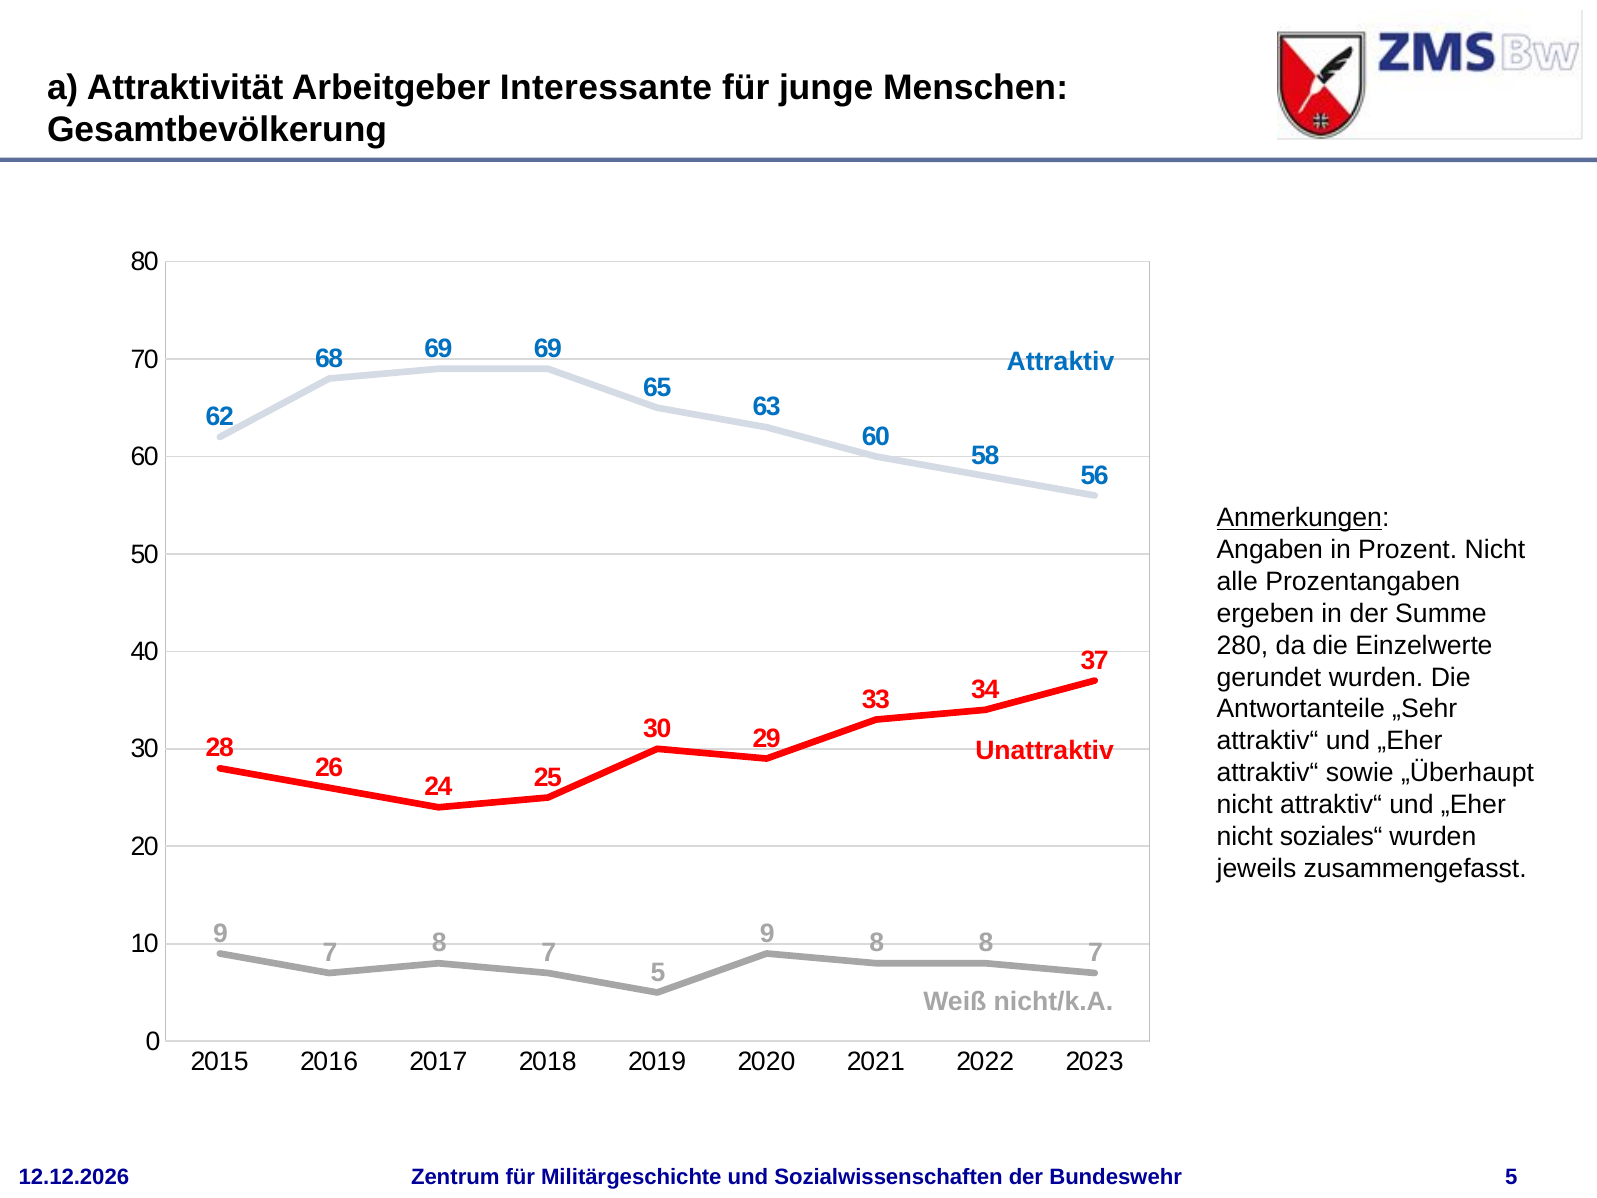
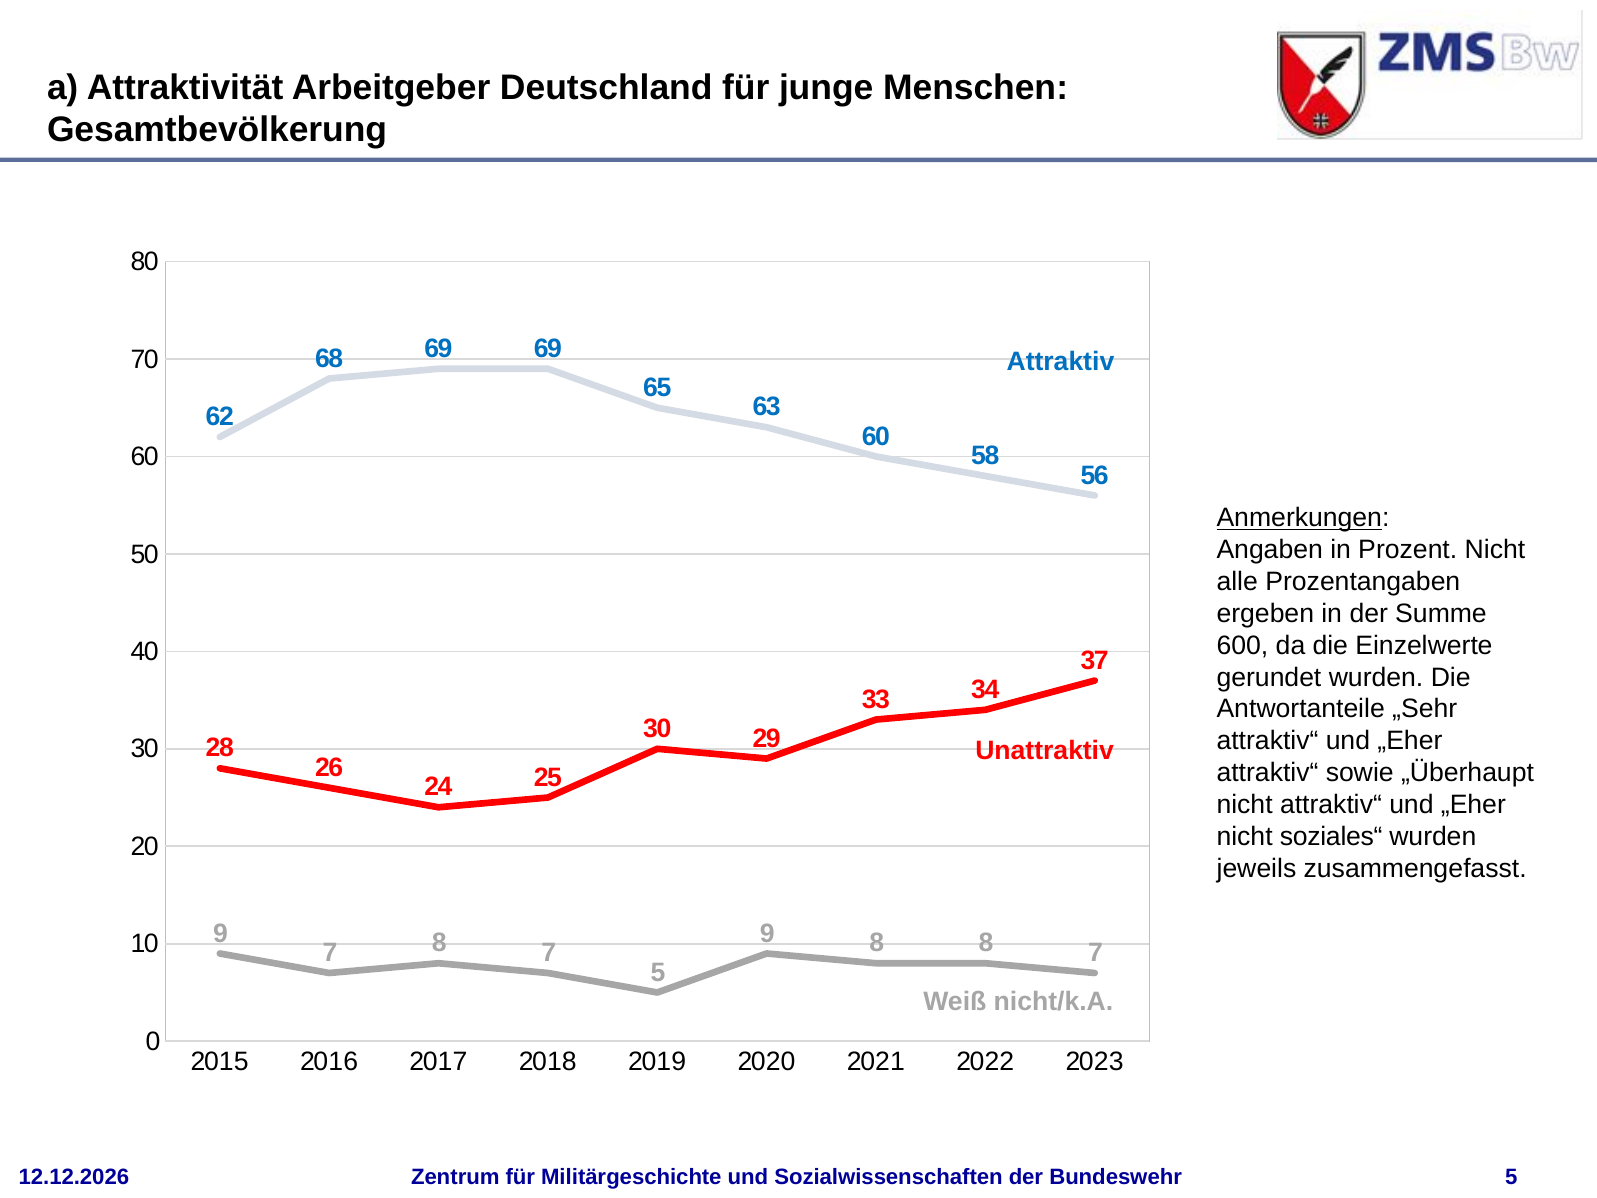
Interessante: Interessante -> Deutschland
280: 280 -> 600
